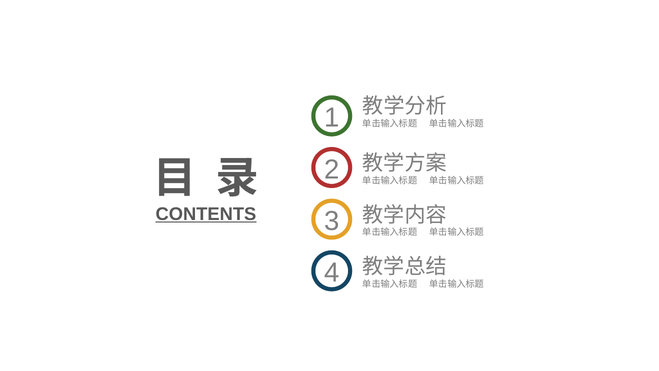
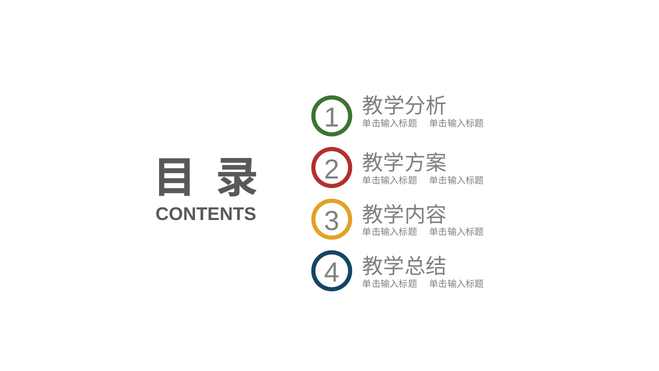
CONTENTS underline: present -> none
